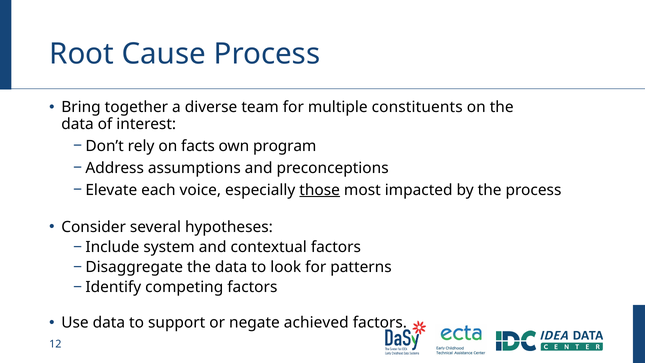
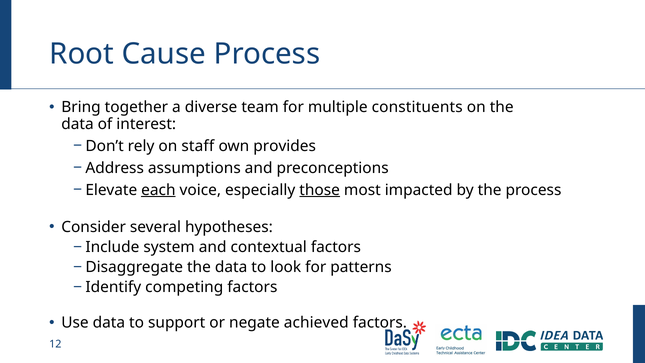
facts: facts -> staff
program: program -> provides
each underline: none -> present
